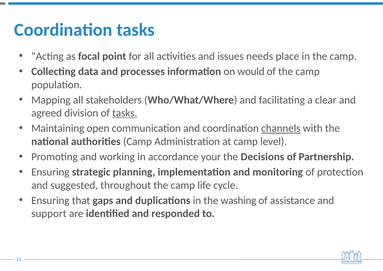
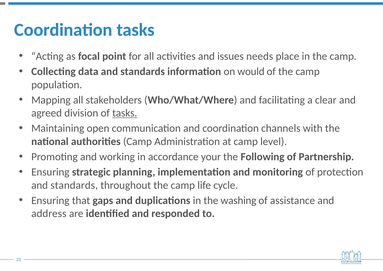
data and processes: processes -> standards
channels underline: present -> none
Decisions: Decisions -> Following
suggested at (74, 185): suggested -> standards
support: support -> address
